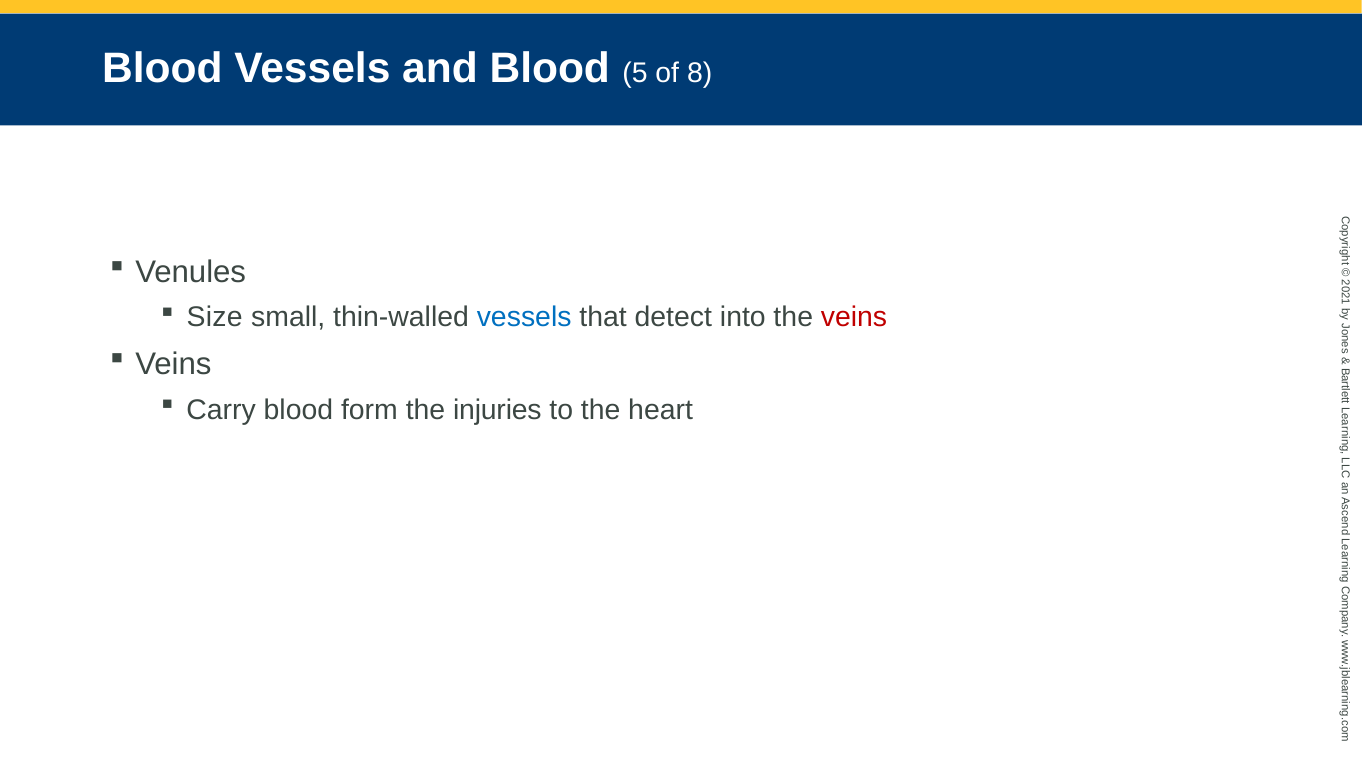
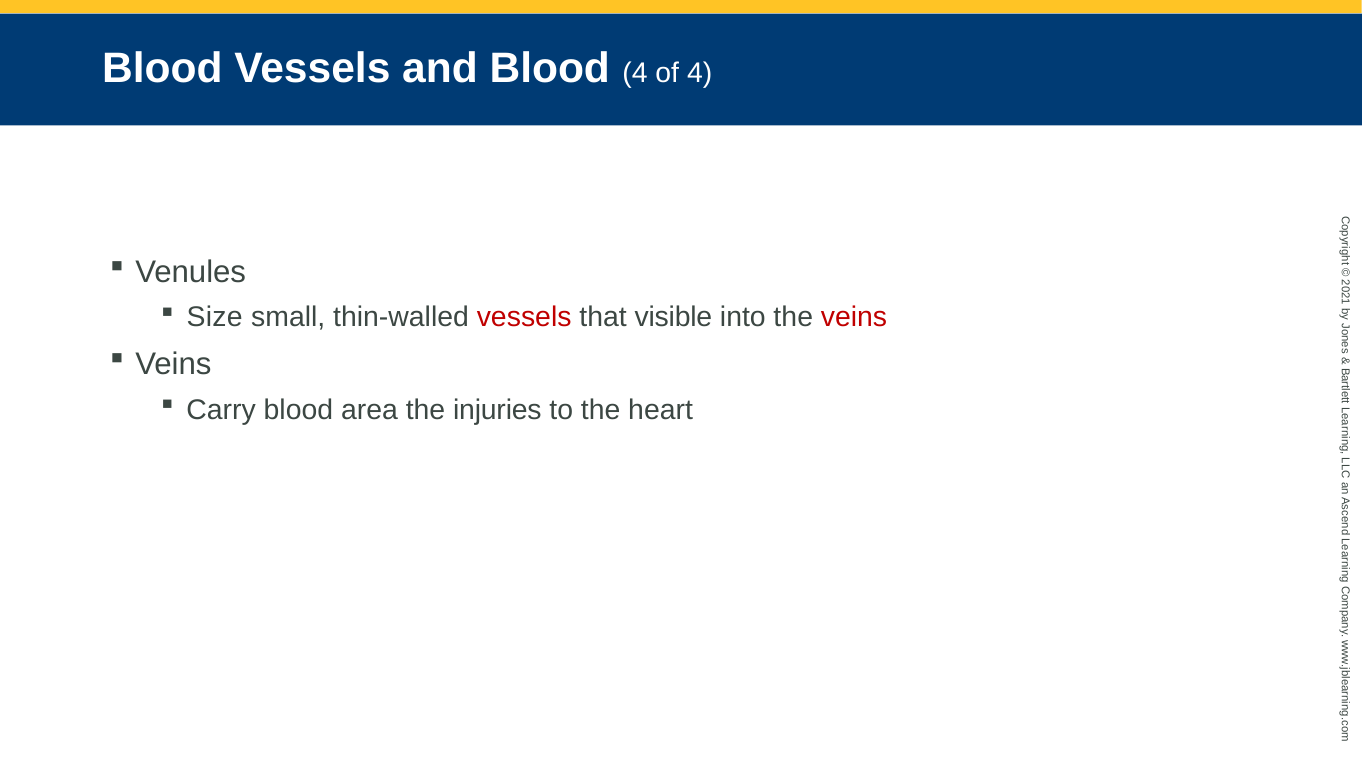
Blood 5: 5 -> 4
of 8: 8 -> 4
vessels at (524, 318) colour: blue -> red
detect: detect -> visible
form: form -> area
